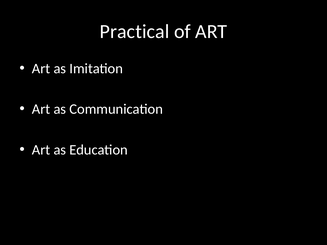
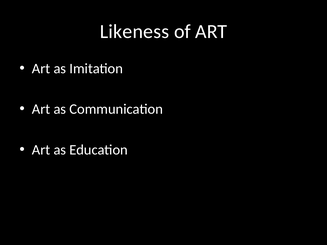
Practical: Practical -> Likeness
